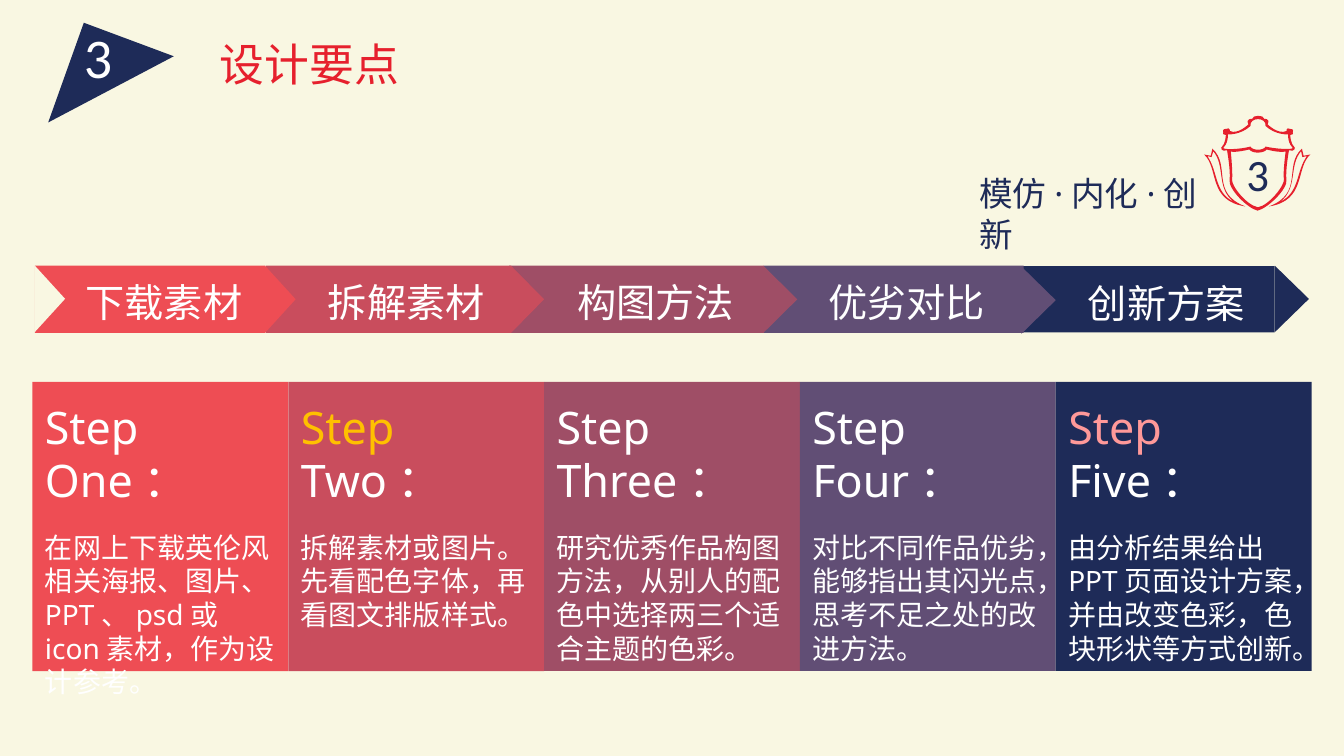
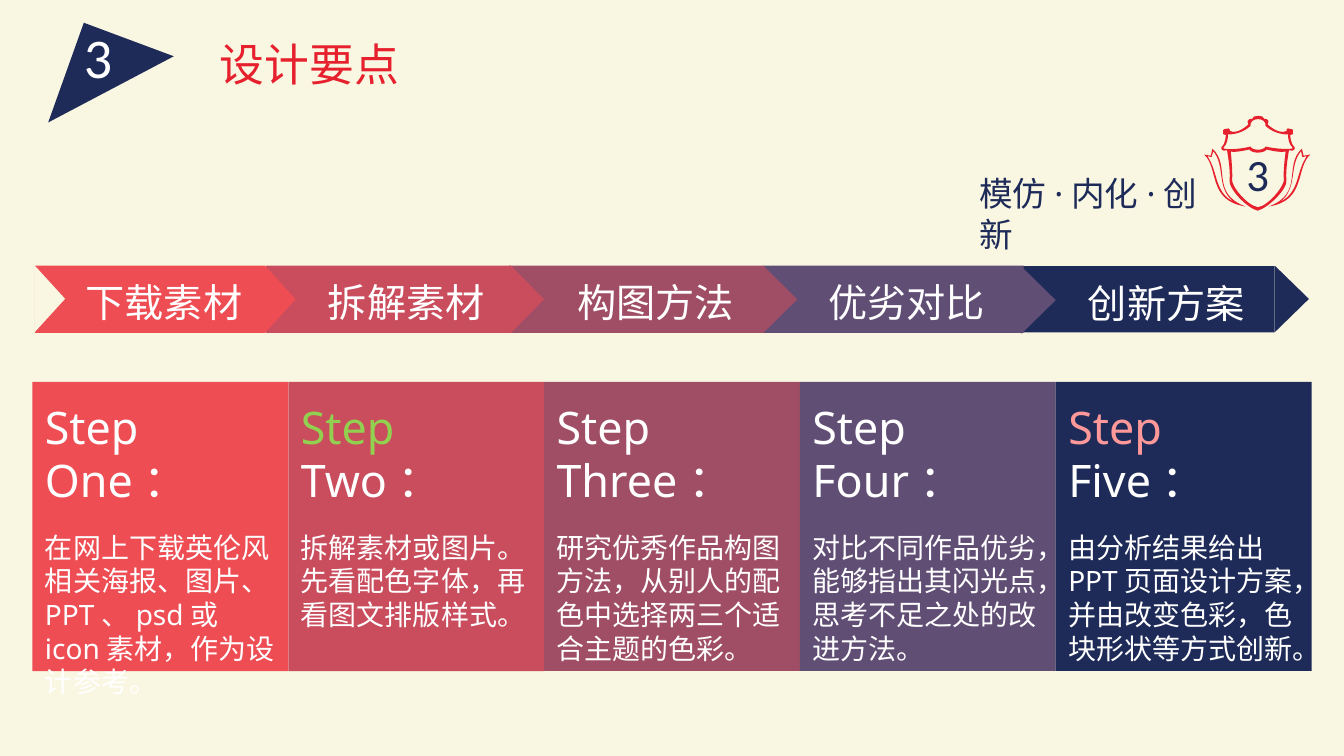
Step at (348, 429) colour: yellow -> light green
